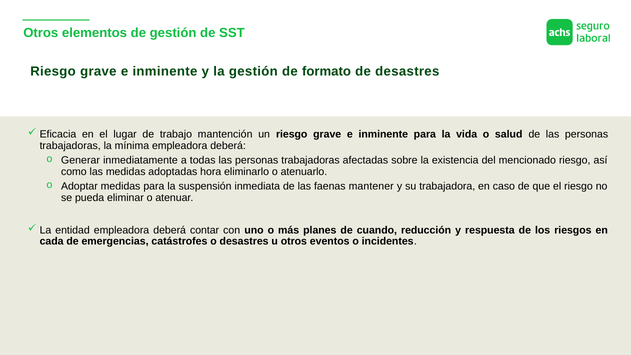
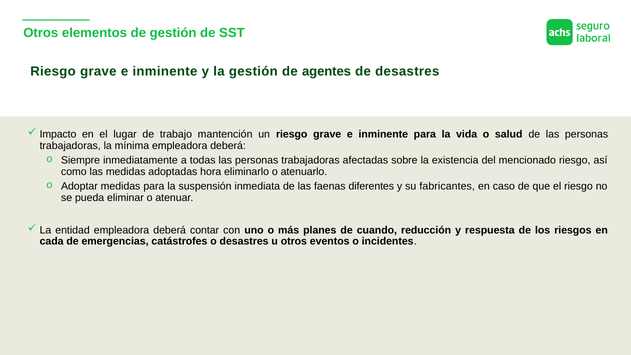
formato: formato -> agentes
Eficacia: Eficacia -> Impacto
Generar: Generar -> Siempre
mantener: mantener -> diferentes
trabajadora: trabajadora -> fabricantes
